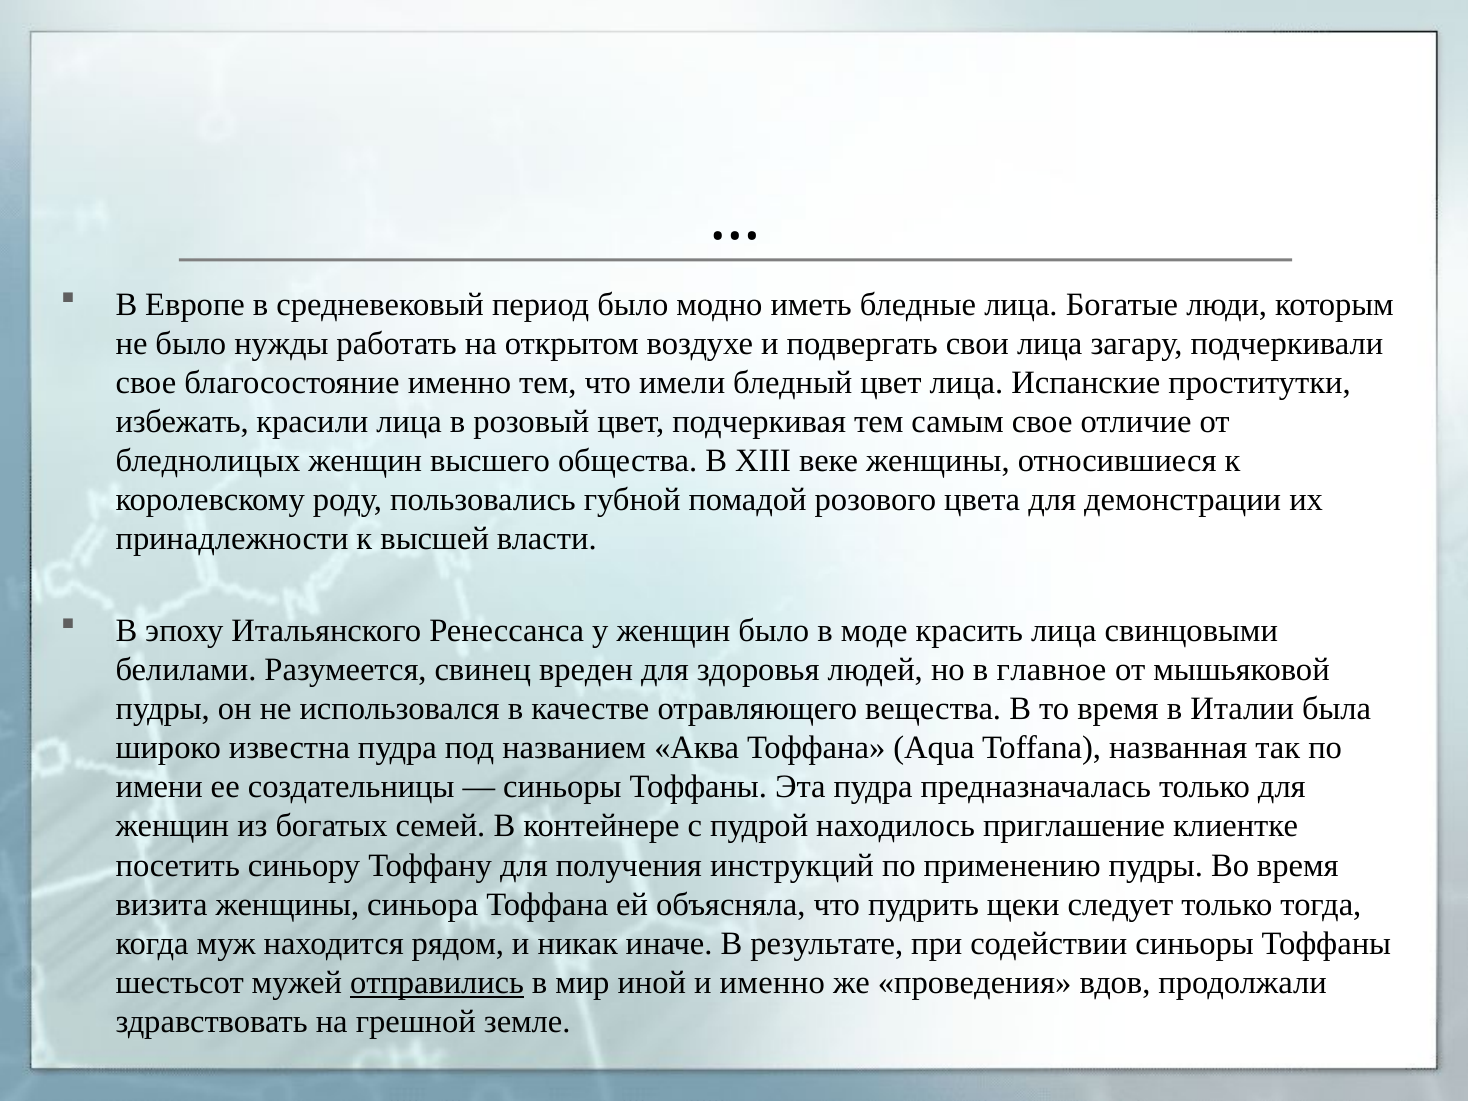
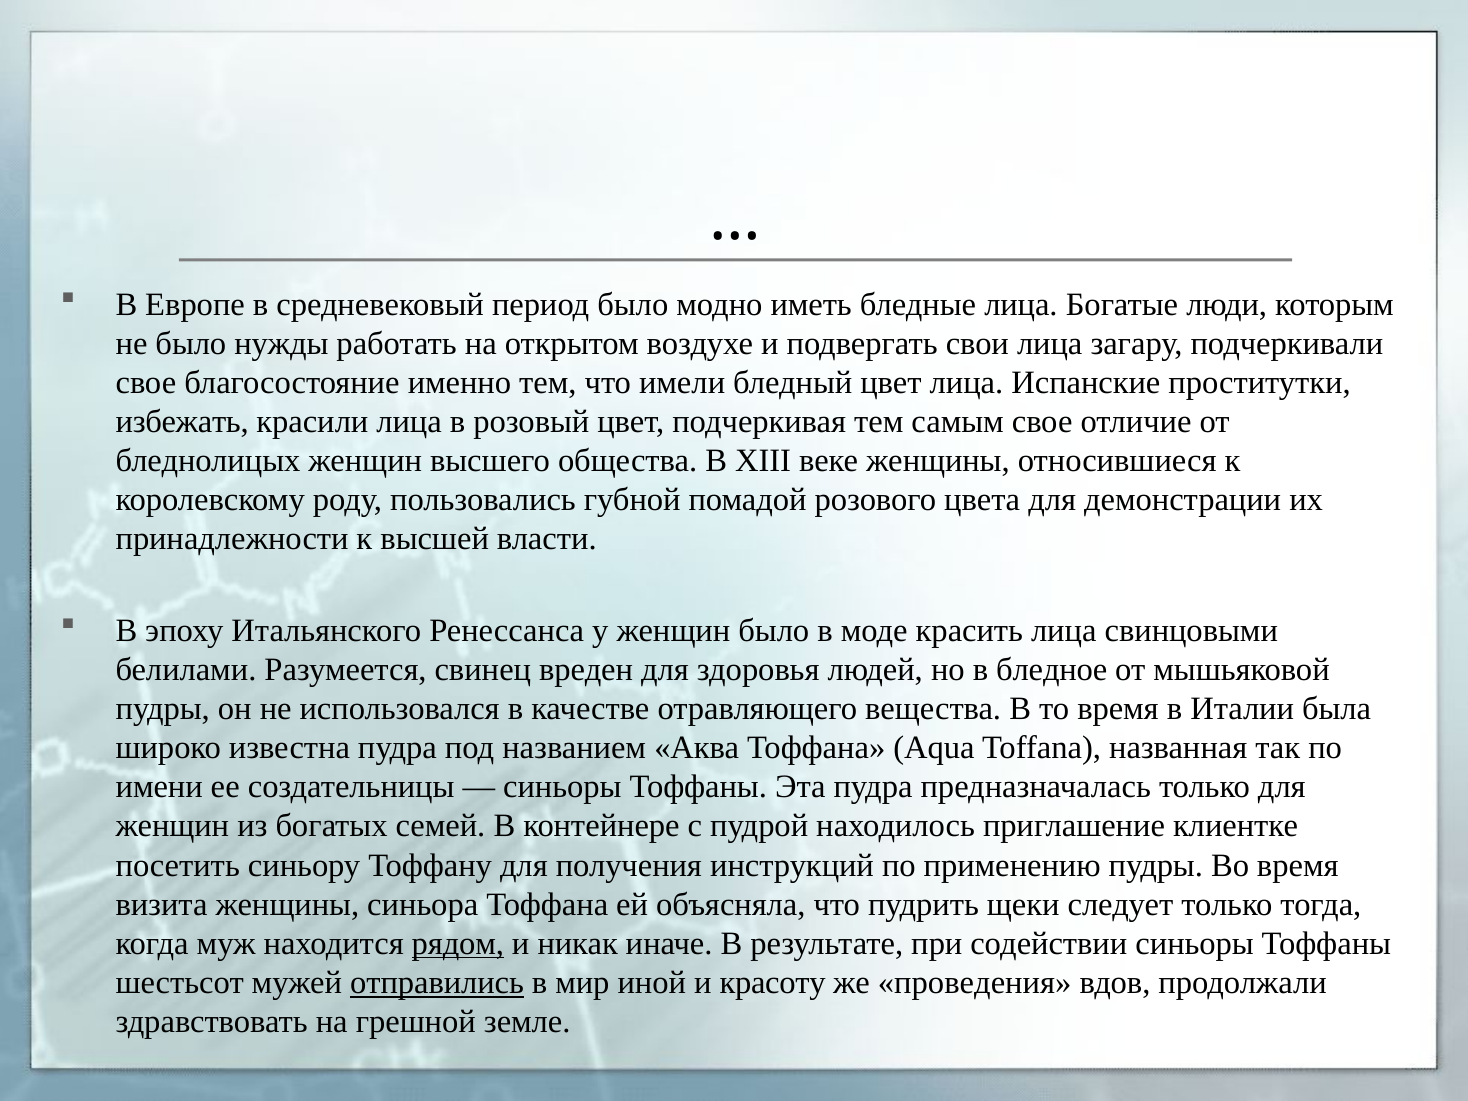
главное: главное -> бледное
рядом underline: none -> present
и именно: именно -> красоту
